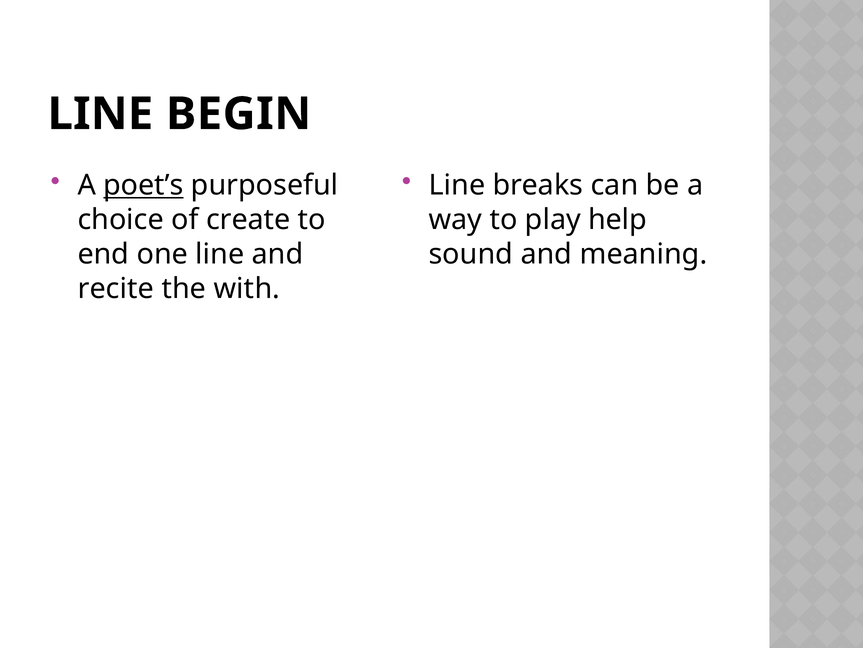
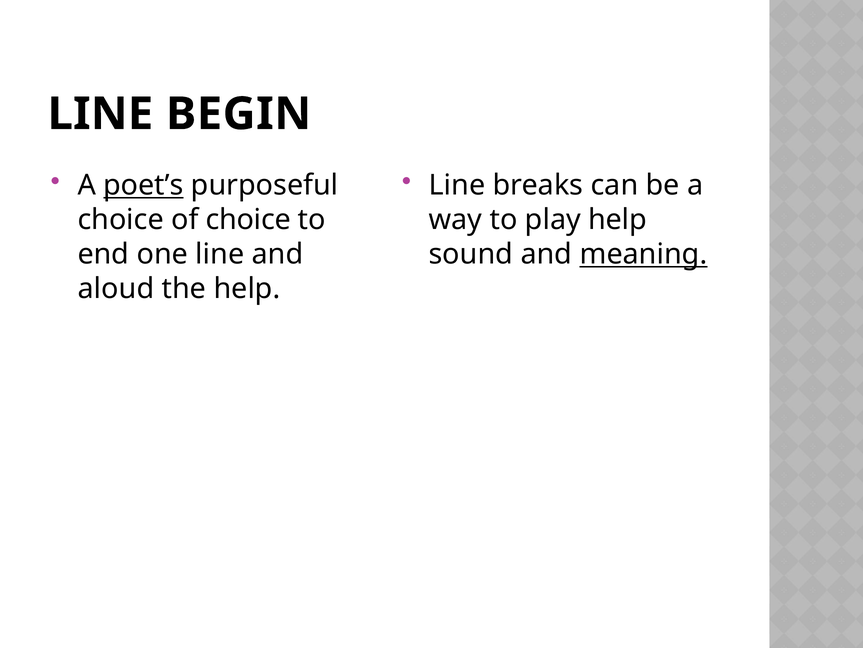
of create: create -> choice
meaning underline: none -> present
recite: recite -> aloud
the with: with -> help
